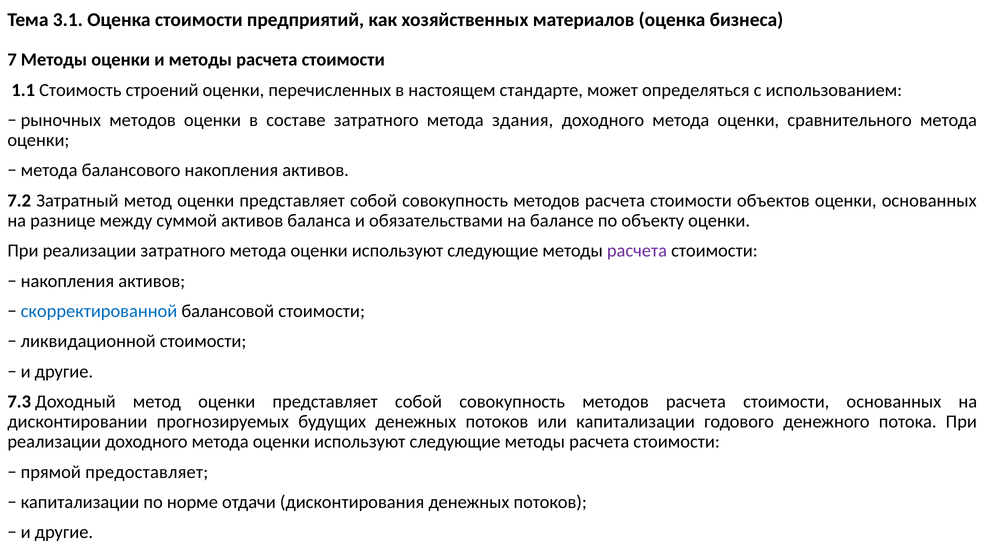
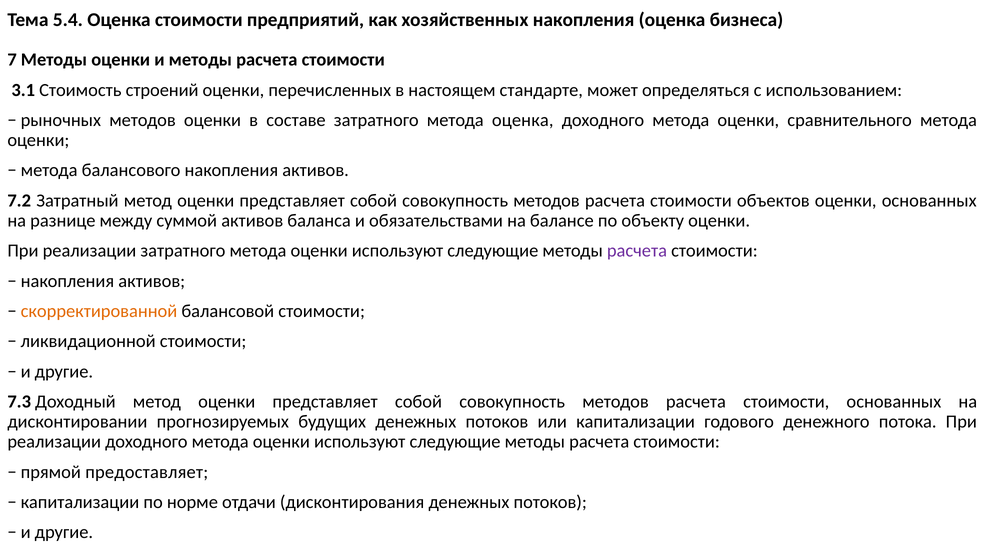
3.1: 3.1 -> 5.4
хозяйственных материалов: материалов -> накопления
1.1: 1.1 -> 3.1
метода здания: здания -> оценка
скорректированной colour: blue -> orange
